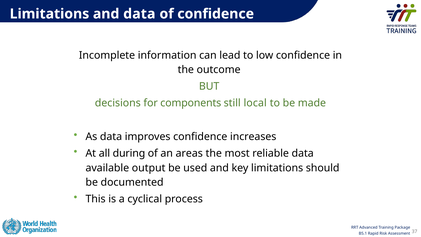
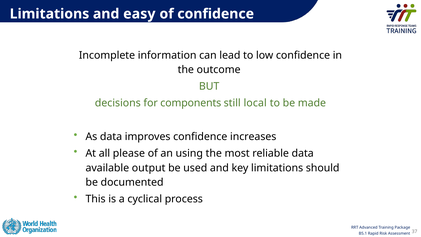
and data: data -> easy
during: during -> please
areas: areas -> using
